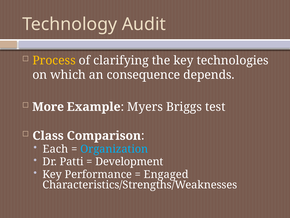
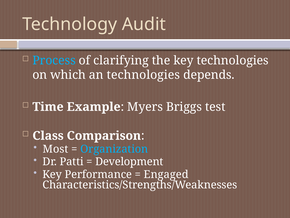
Process colour: yellow -> light blue
an consequence: consequence -> technologies
More: More -> Time
Each: Each -> Most
